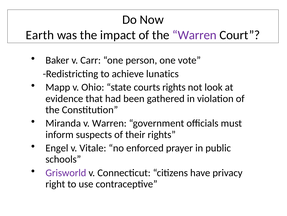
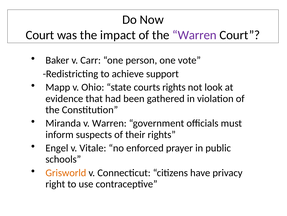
Earth at (40, 35): Earth -> Court
lunatics: lunatics -> support
Grisworld colour: purple -> orange
